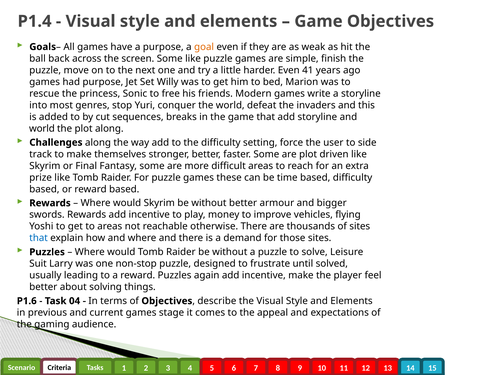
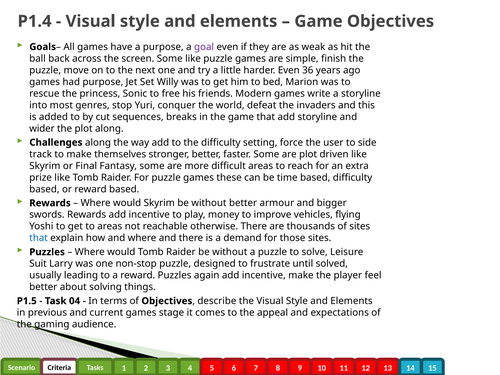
goal colour: orange -> purple
41: 41 -> 36
world at (42, 129): world -> wider
P1.6: P1.6 -> P1.5
